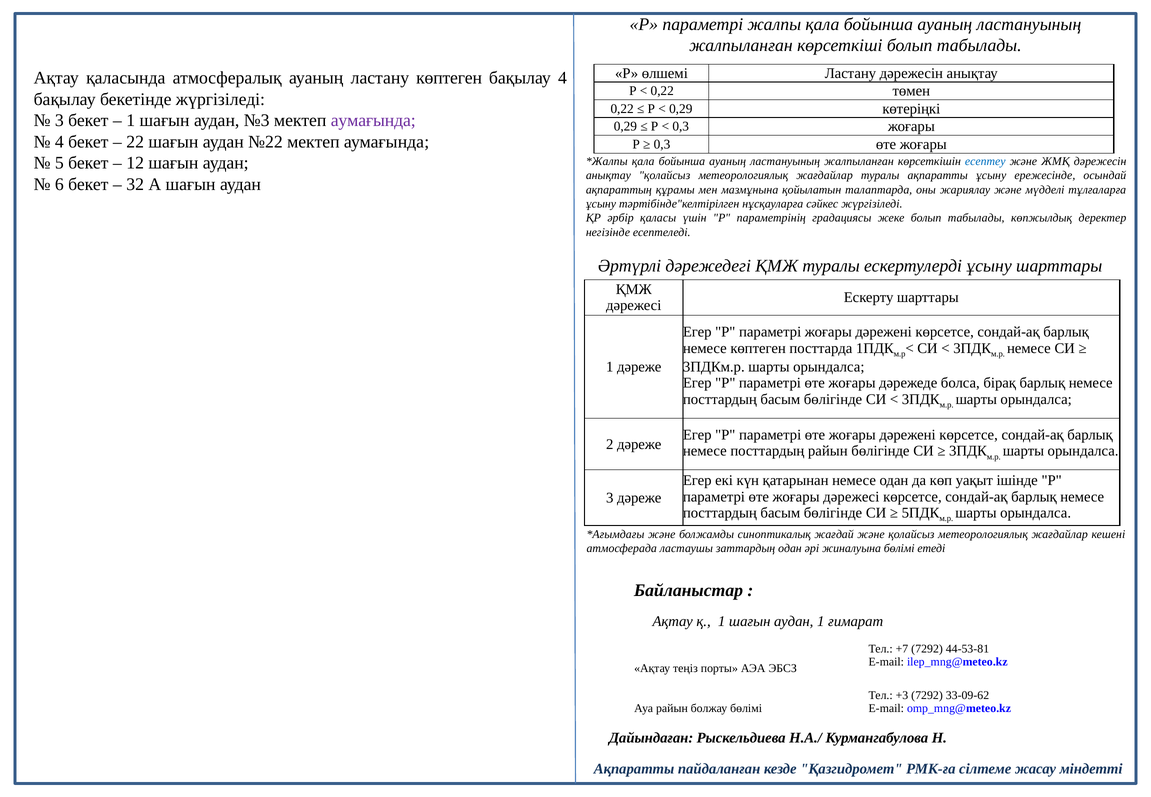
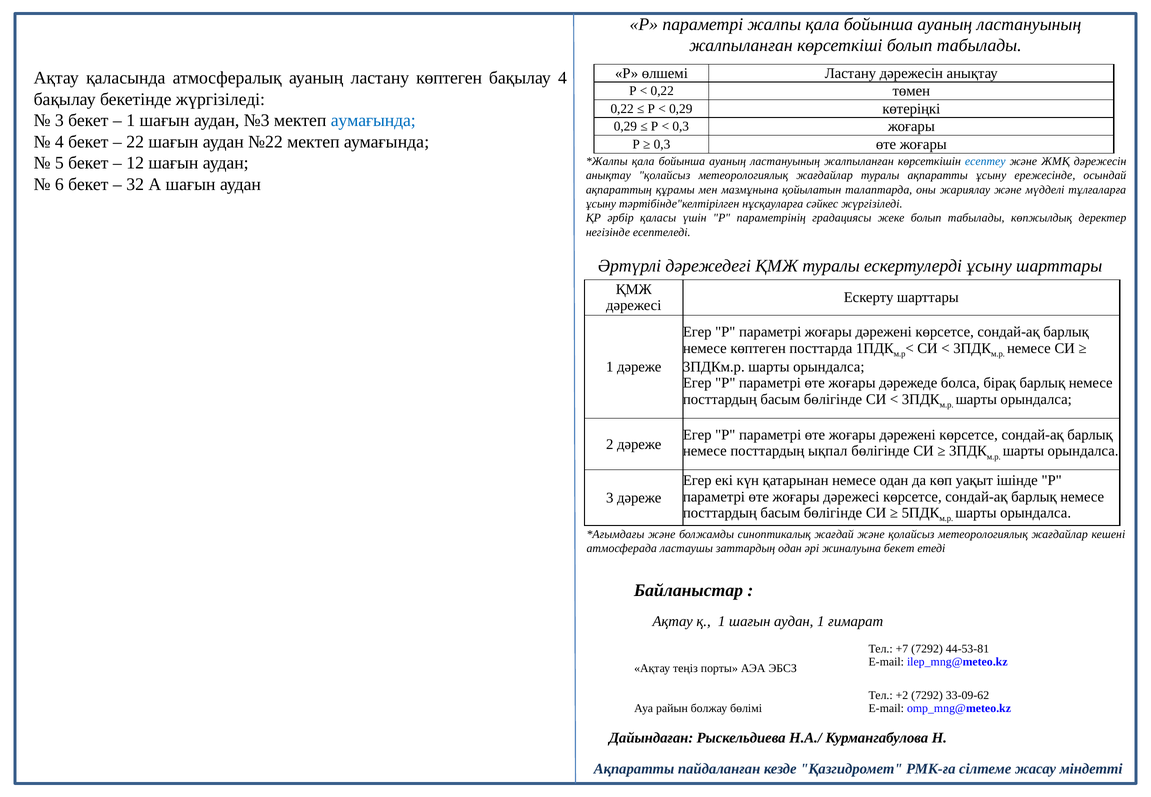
аумағында at (373, 120) colour: purple -> blue
посттардың райын: райын -> ықпал
жиналуына бөлімі: бөлімі -> бекет
+3: +3 -> +2
